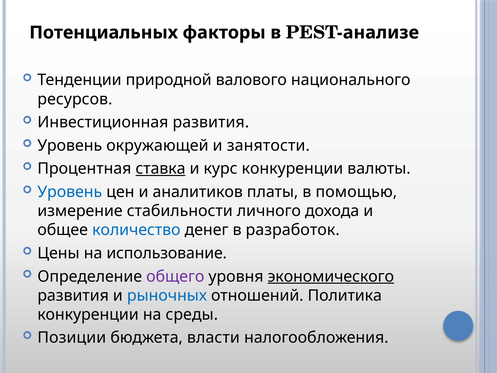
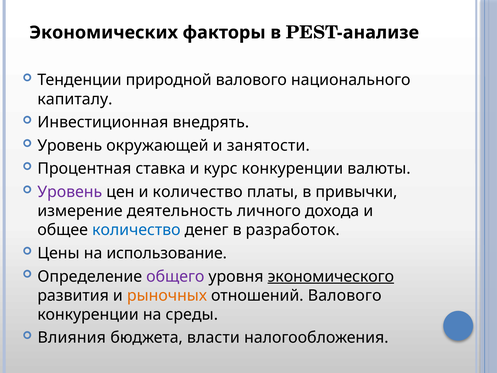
Потенциальных: Потенциальных -> Экономических
ресурсов: ресурсов -> капиталу
Инвестиционная развития: развития -> внедрять
ставка underline: present -> none
Уровень at (70, 192) colour: blue -> purple
и аналитиков: аналитиков -> количество
помощью: помощью -> привычки
стабильности: стабильности -> деятельность
рыночных colour: blue -> orange
отношений Политика: Политика -> Валового
Позиции: Позиции -> Влияния
